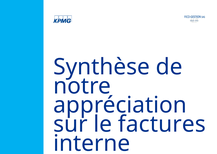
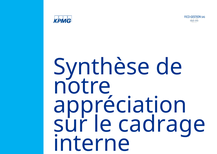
factures: factures -> cadrage
